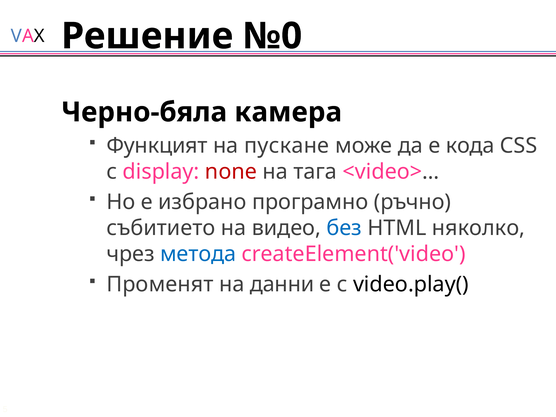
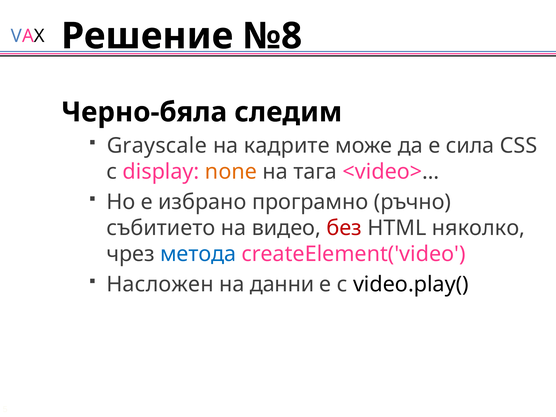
№0: №0 -> №8
камера: камера -> следим
Функцият: Функцият -> Grayscale
пускане: пускане -> кадрите
кода: кода -> сила
none colour: red -> orange
без colour: blue -> red
Променят: Променят -> Насложен
